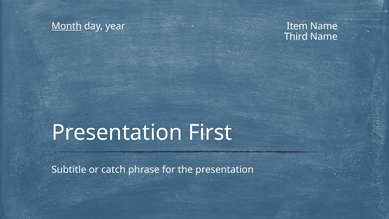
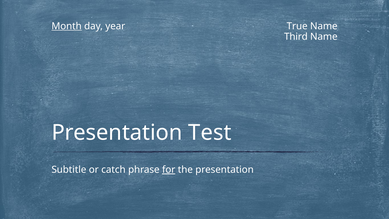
Item: Item -> True
First: First -> Test
for underline: none -> present
